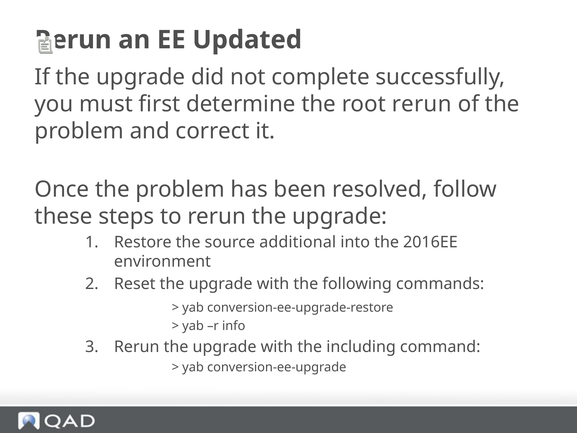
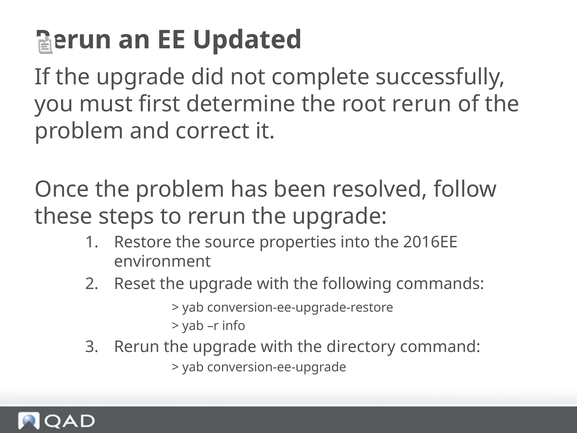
additional: additional -> properties
including: including -> directory
